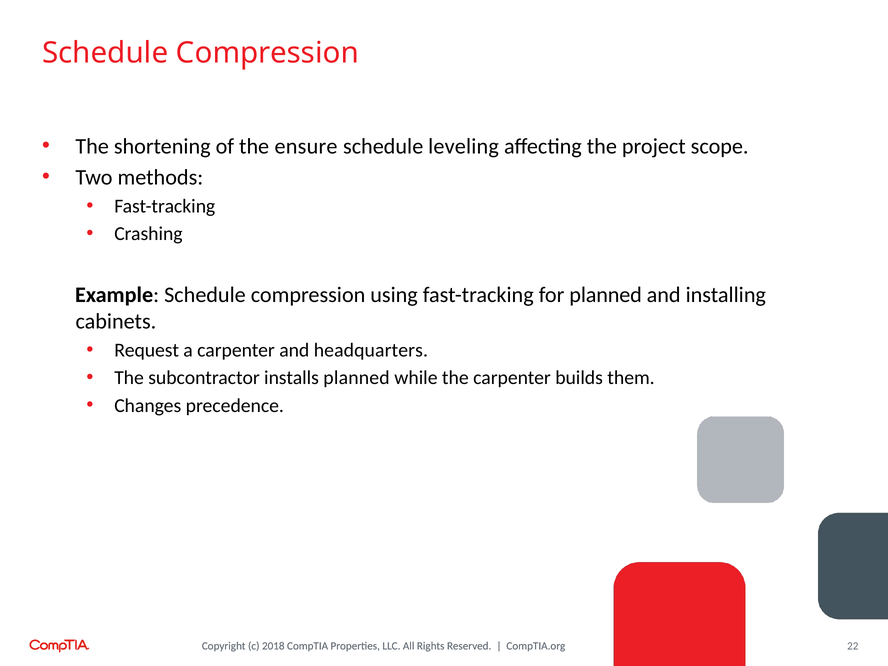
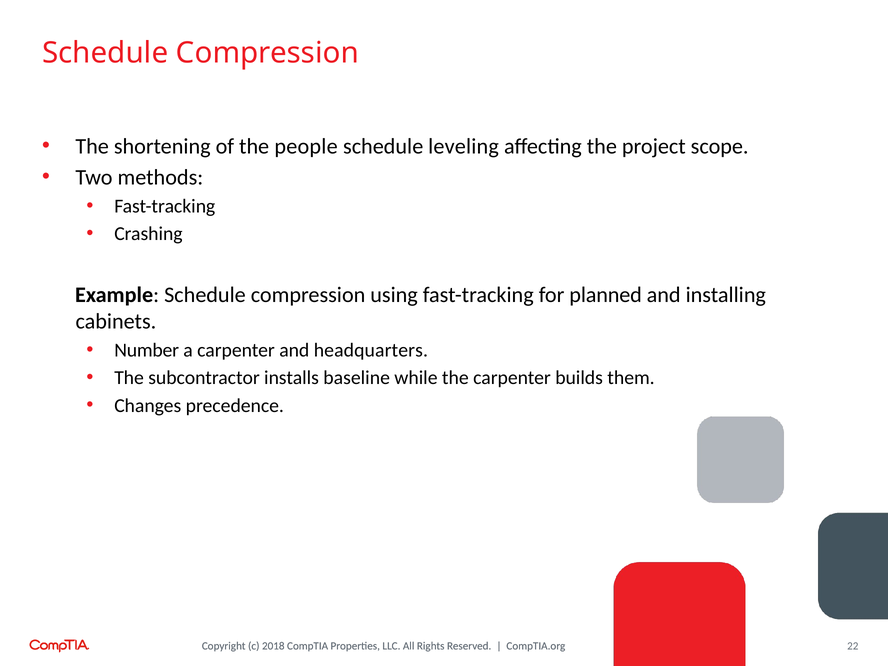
ensure: ensure -> people
Request: Request -> Number
installs planned: planned -> baseline
